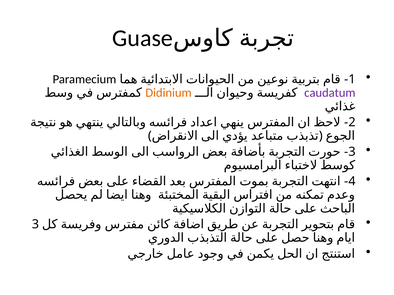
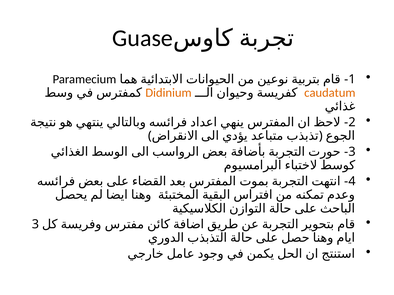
caudatum colour: purple -> orange
